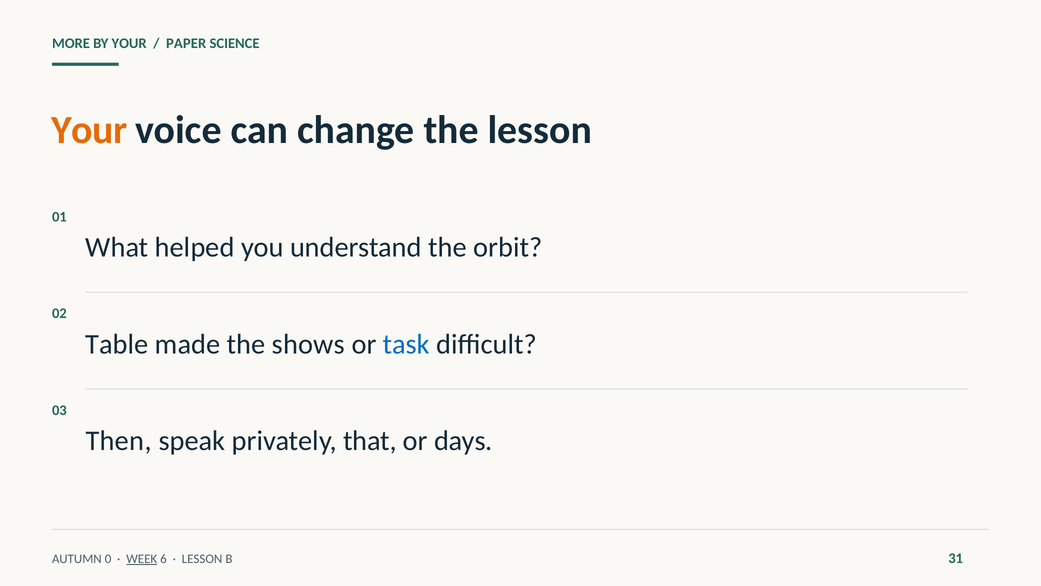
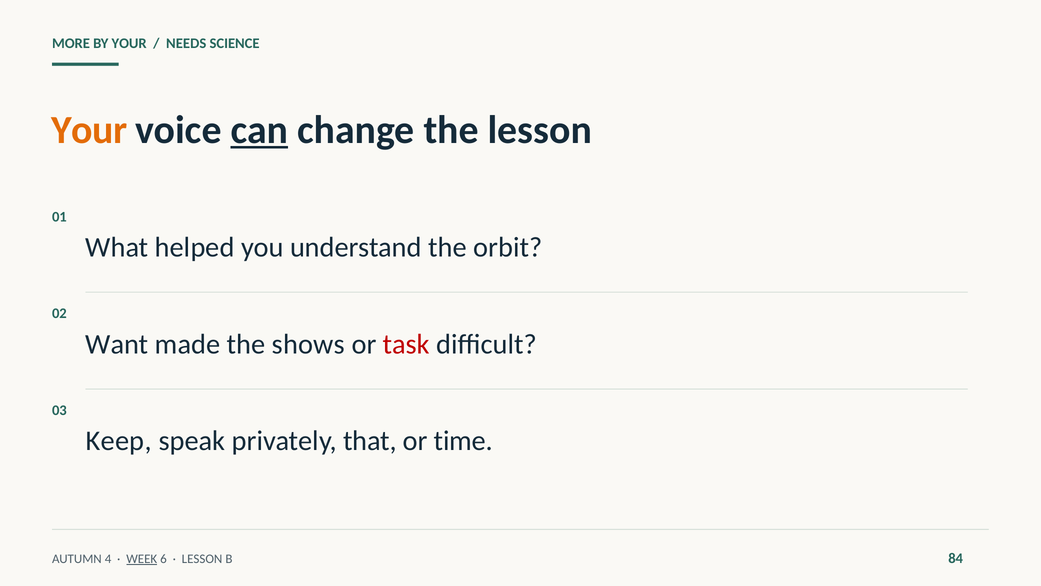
PAPER: PAPER -> NEEDS
can underline: none -> present
Table: Table -> Want
task colour: blue -> red
Then: Then -> Keep
days: days -> time
0: 0 -> 4
31: 31 -> 84
